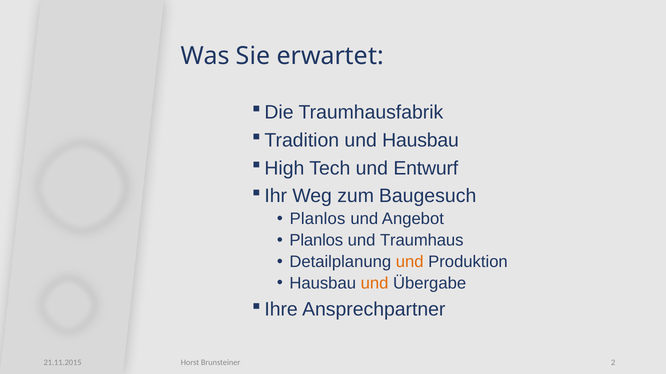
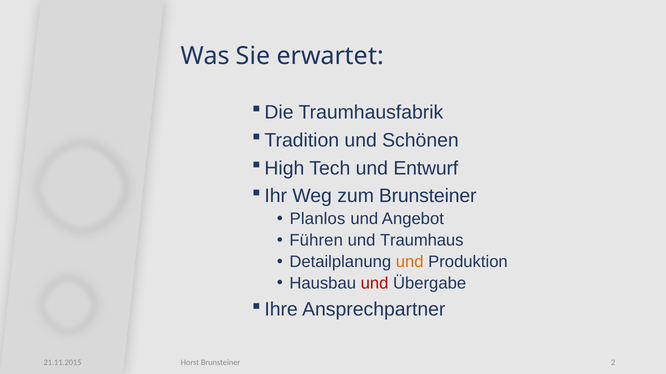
und Hausbau: Hausbau -> Schönen
zum Baugesuch: Baugesuch -> Brunsteiner
Planlos at (316, 241): Planlos -> Führen
und at (375, 284) colour: orange -> red
